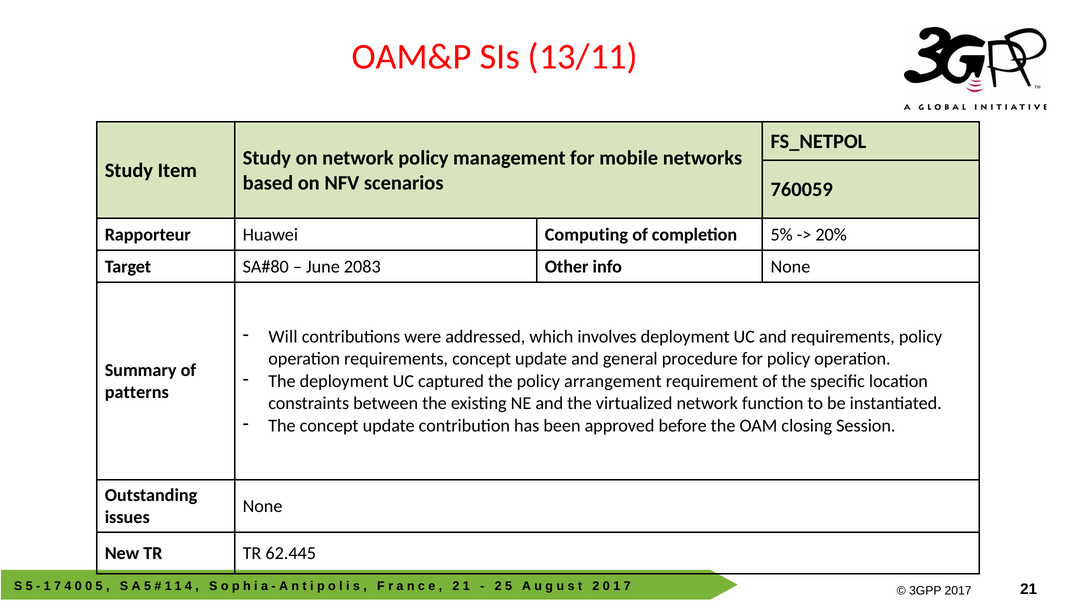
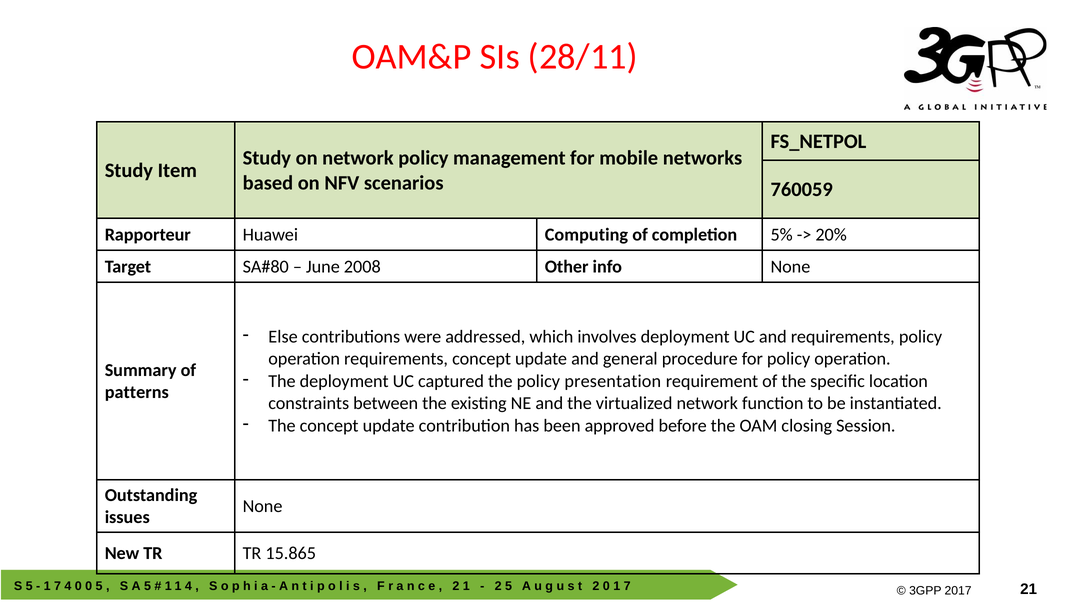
13/11: 13/11 -> 28/11
2083: 2083 -> 2008
Will: Will -> Else
arrangement: arrangement -> presentation
62.445: 62.445 -> 15.865
